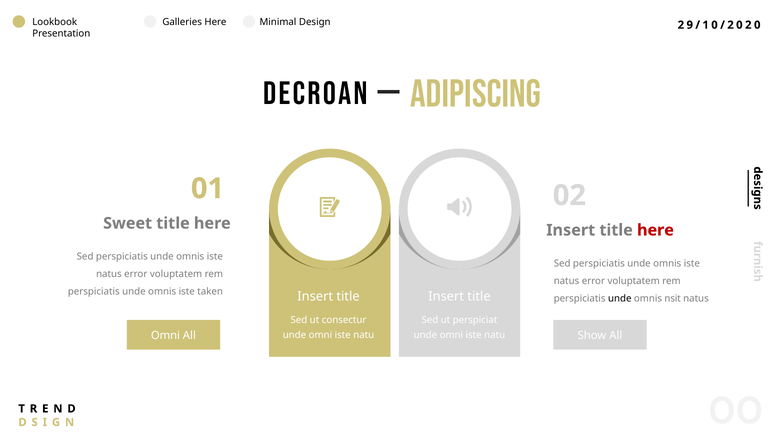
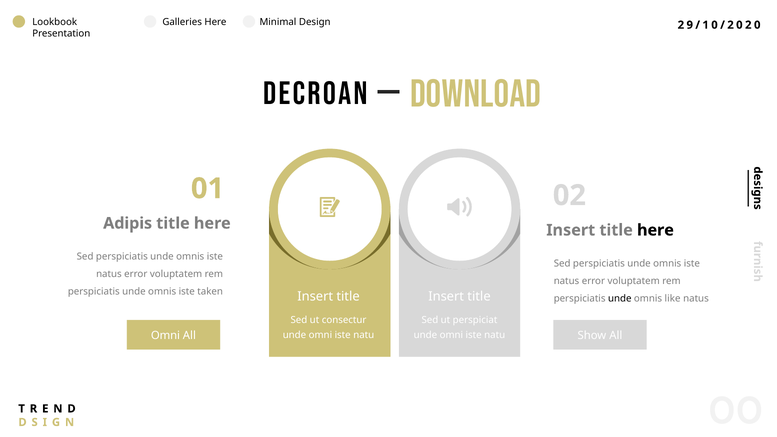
ADIPISCING: ADIPISCING -> DOWNLOAD
Sweet: Sweet -> Adipis
here at (655, 230) colour: red -> black
nsit: nsit -> like
